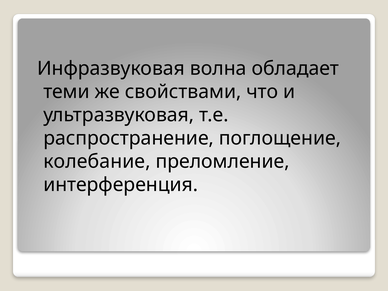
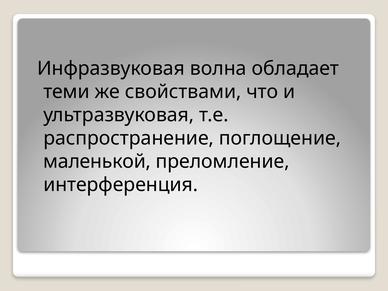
колебание: колебание -> маленькой
